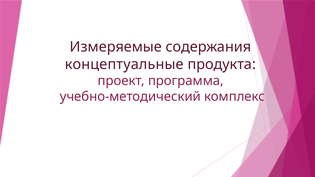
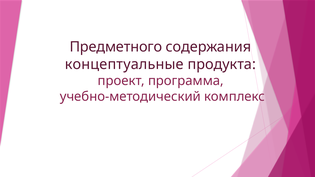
Измеряемые: Измеряемые -> Предметного
